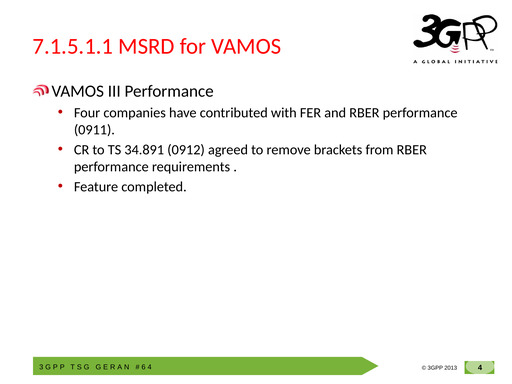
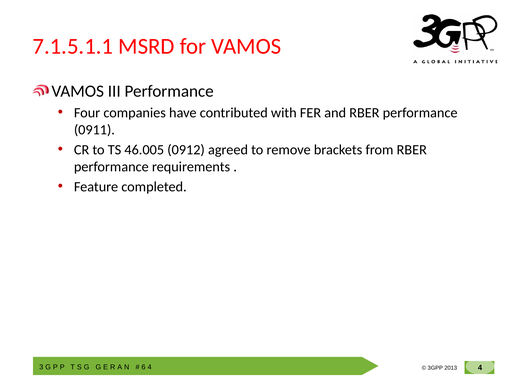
34.891: 34.891 -> 46.005
